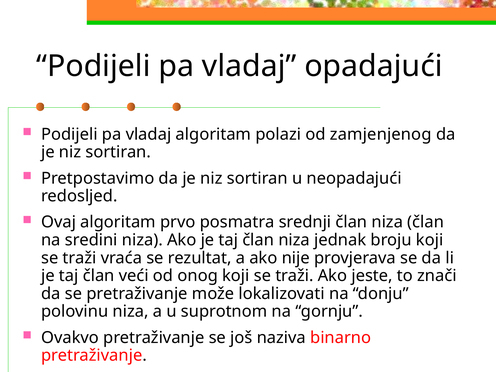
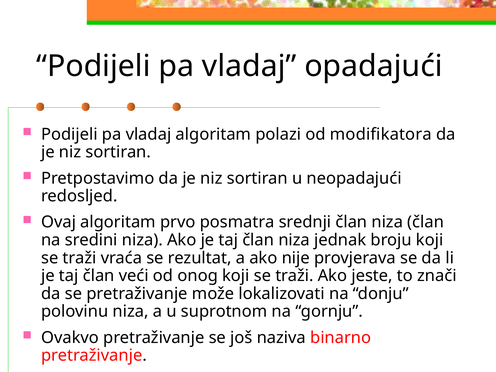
zamjenjenog: zamjenjenog -> modifikatora
